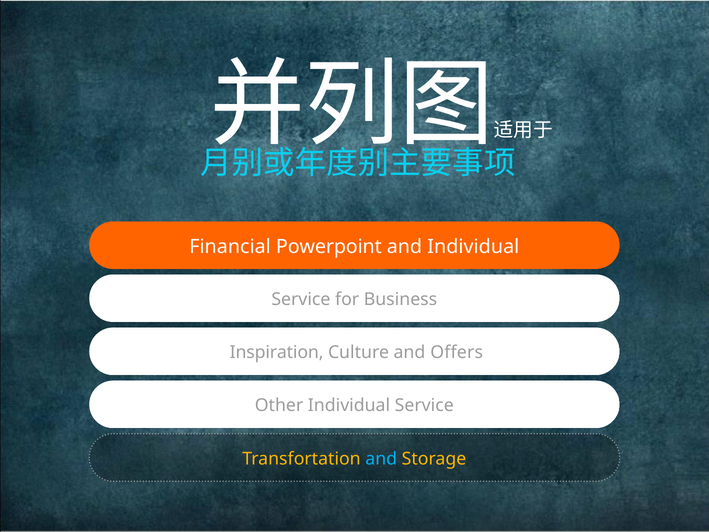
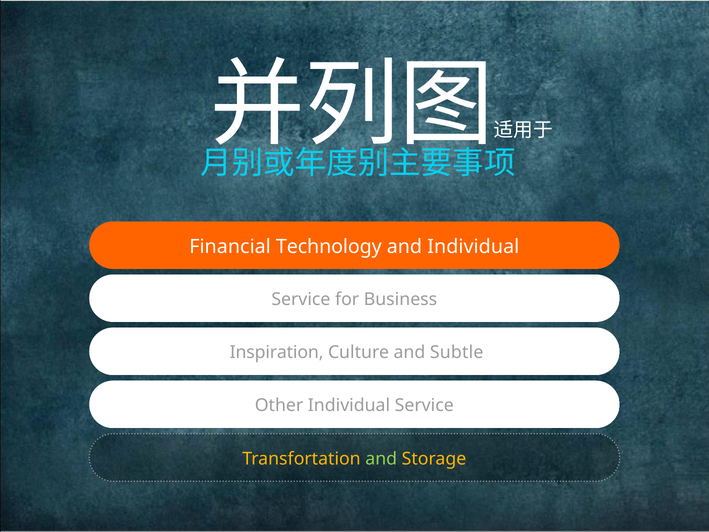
Powerpoint: Powerpoint -> Technology
Offers: Offers -> Subtle
and at (381, 458) colour: light blue -> light green
